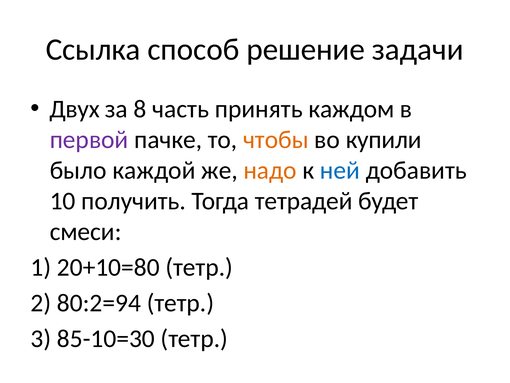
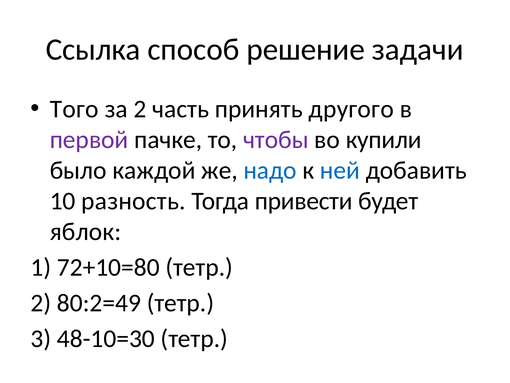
Двух: Двух -> Того
за 8: 8 -> 2
каждом: каждом -> другого
чтобы colour: orange -> purple
надо colour: orange -> blue
получить: получить -> разность
тетрадей: тетрадей -> привести
смеси: смеси -> яблок
20+10=80: 20+10=80 -> 72+10=80
80:2=94: 80:2=94 -> 80:2=49
85-10=30: 85-10=30 -> 48-10=30
